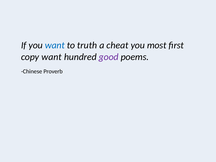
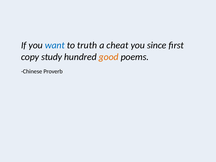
most: most -> since
copy want: want -> study
good colour: purple -> orange
